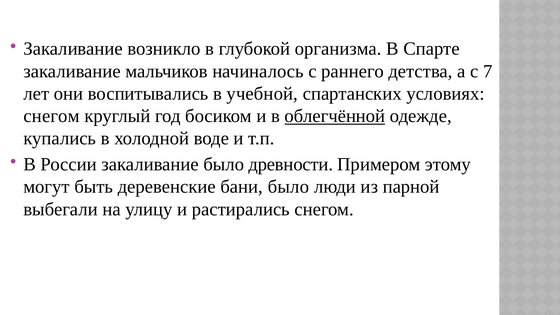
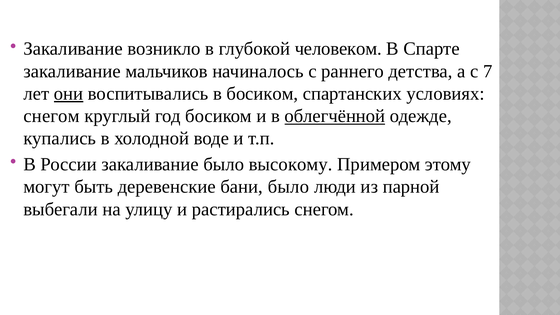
организма: организма -> человеком
они underline: none -> present
в учебной: учебной -> босиком
древности: древности -> высокому
